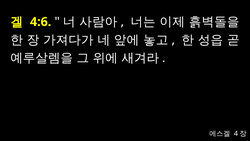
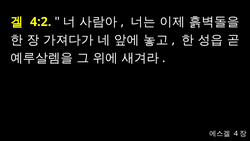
4:6: 4:6 -> 4:2
